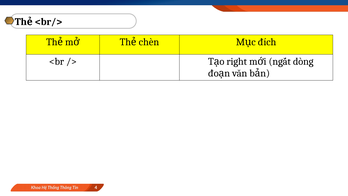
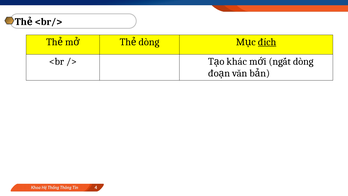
chèn at (149, 42): chèn -> dòng
đích underline: none -> present
right: right -> khác
